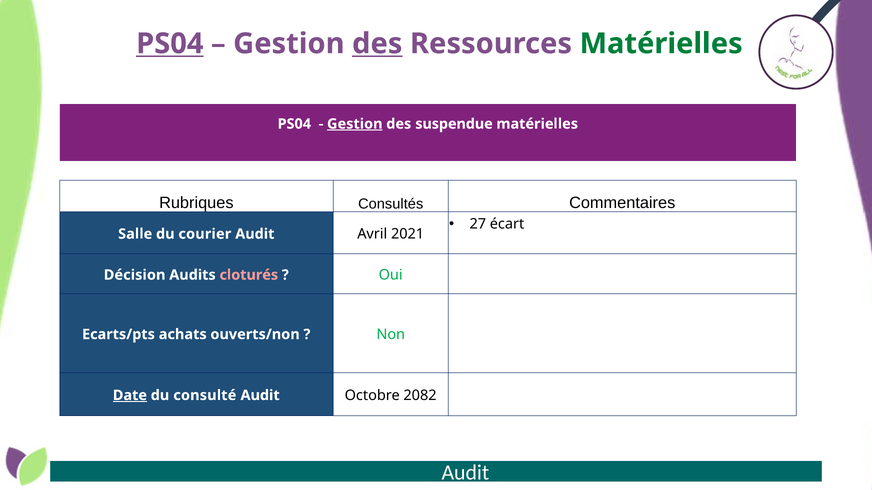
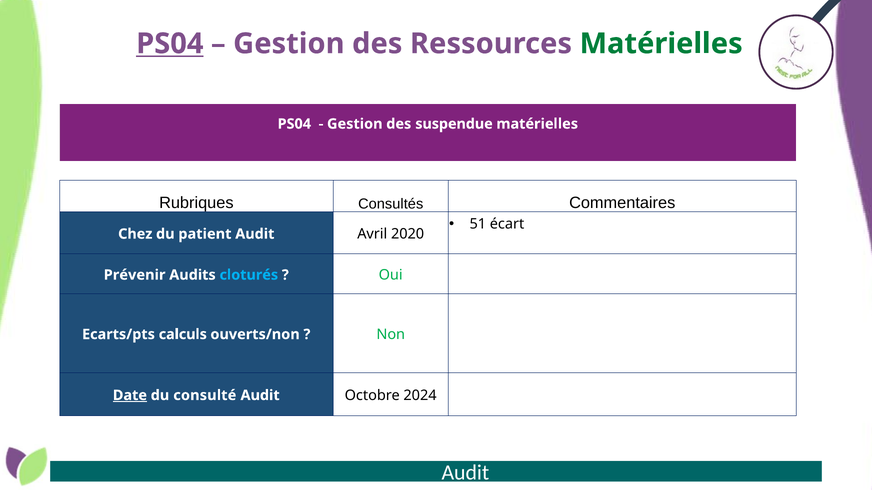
des at (377, 44) underline: present -> none
Gestion at (355, 124) underline: present -> none
27: 27 -> 51
Salle: Salle -> Chez
courier: courier -> patient
2021: 2021 -> 2020
Décision: Décision -> Prévenir
cloturés colour: pink -> light blue
achats: achats -> calculs
2082: 2082 -> 2024
